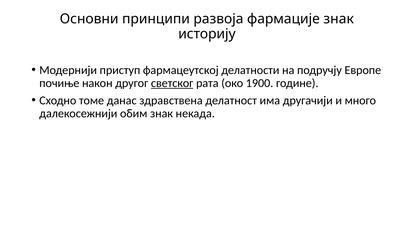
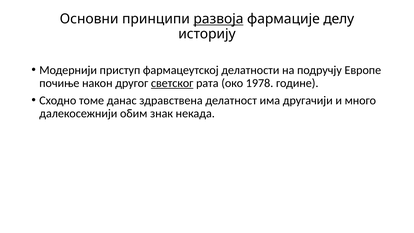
развоја underline: none -> present
фармације знак: знак -> делу
1900: 1900 -> 1978
